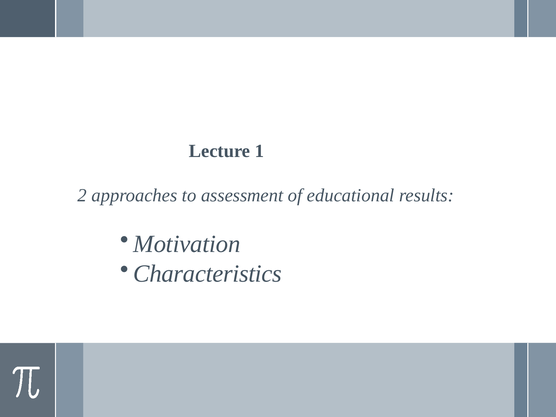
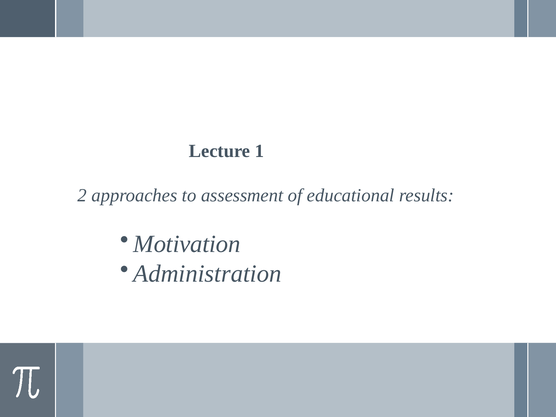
Characteristics: Characteristics -> Administration
